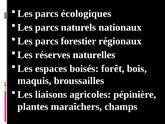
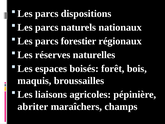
écologiques: écologiques -> dispositions
plantes: plantes -> abriter
